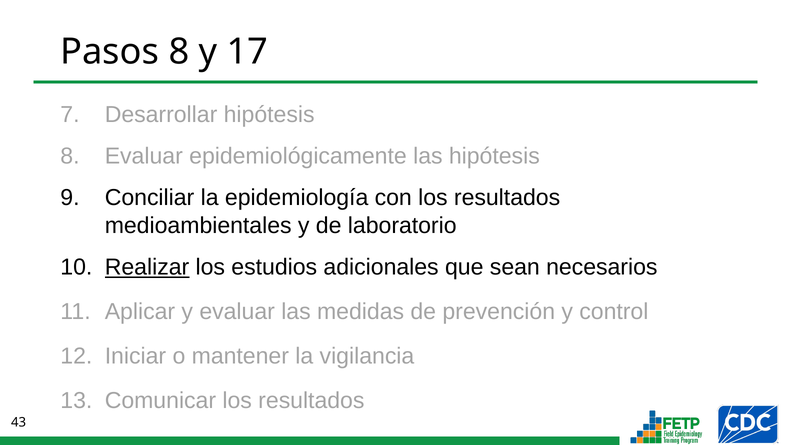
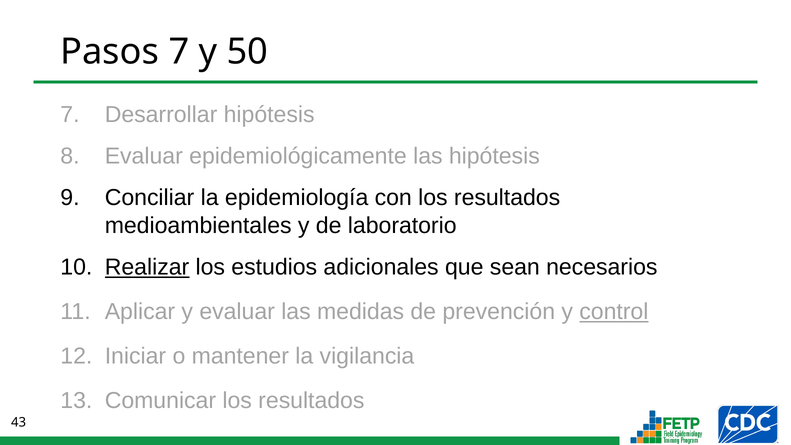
Pasos 8: 8 -> 7
17: 17 -> 50
control underline: none -> present
